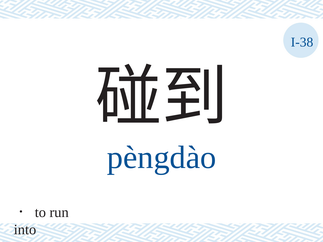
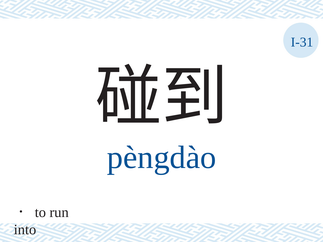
I-38: I-38 -> I-31
